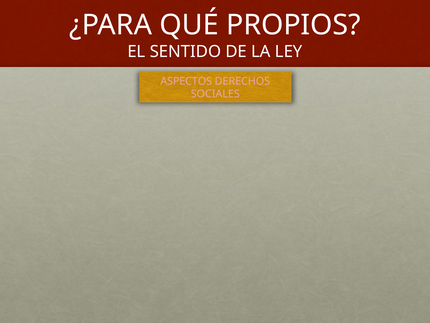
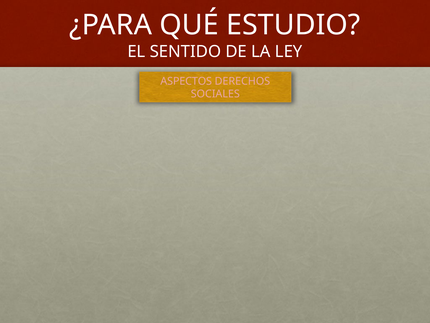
PROPIOS: PROPIOS -> ESTUDIO
